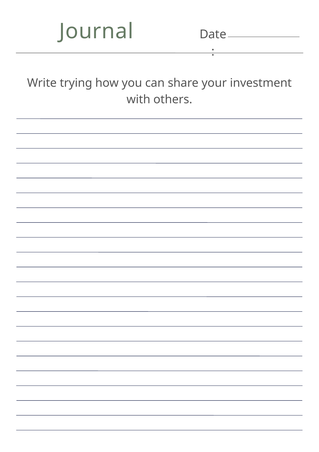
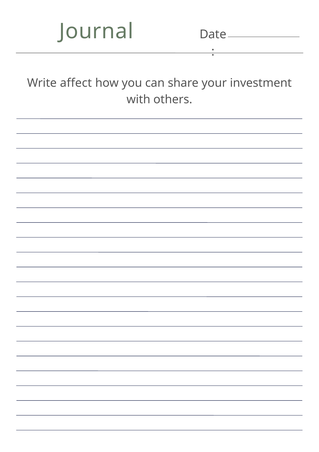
trying: trying -> affect
